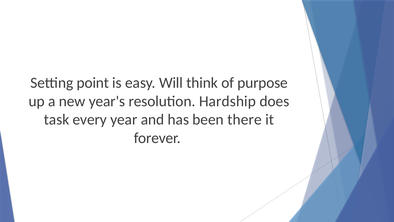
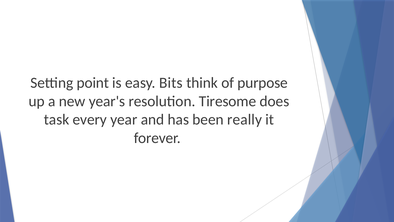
Will: Will -> Bits
Hardship: Hardship -> Tiresome
there: there -> really
